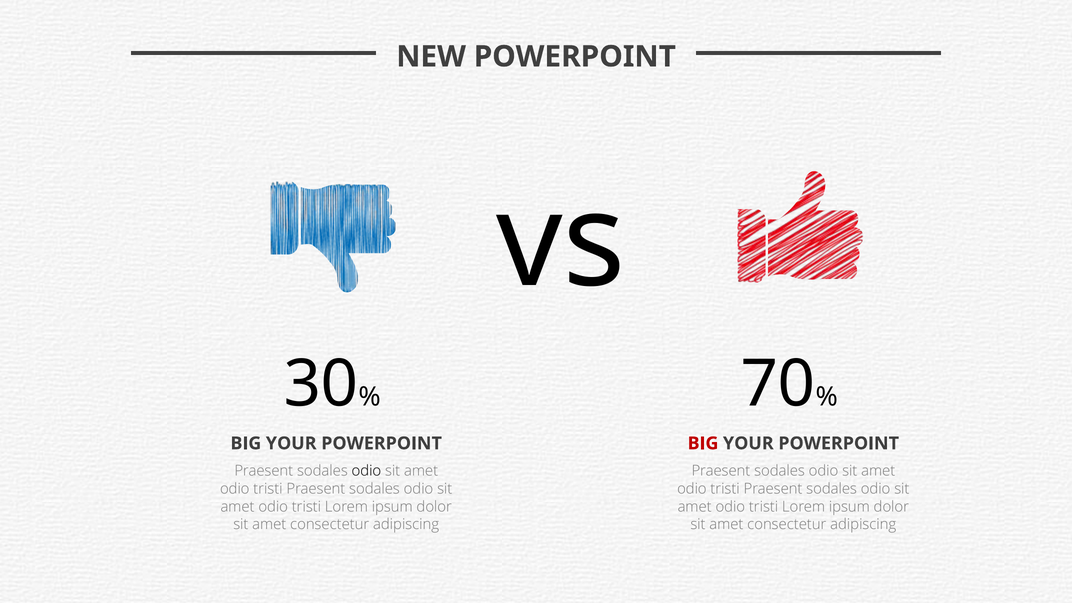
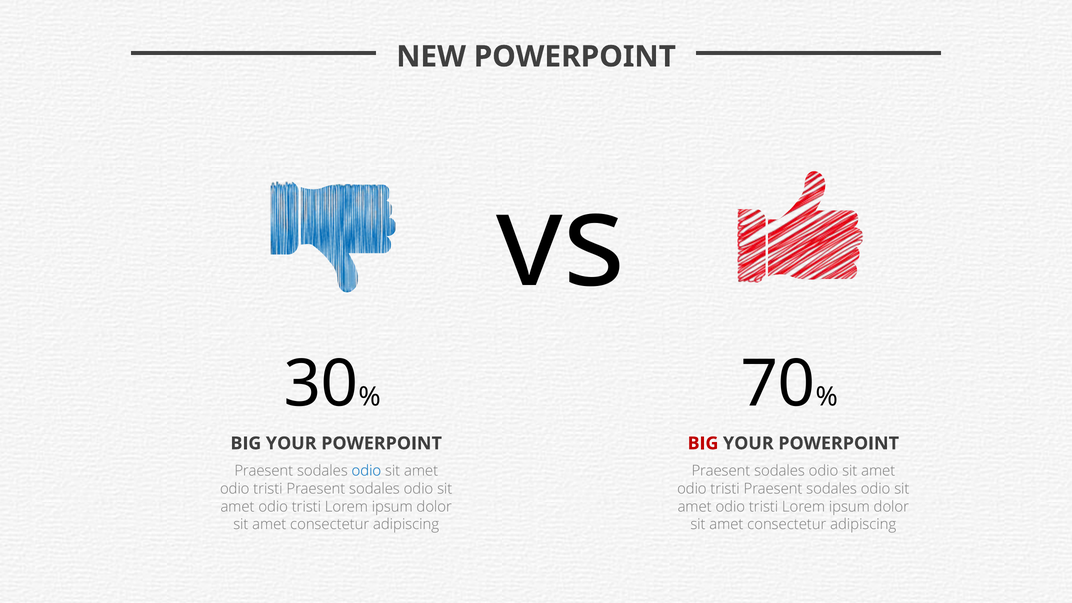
odio at (366, 471) colour: black -> blue
